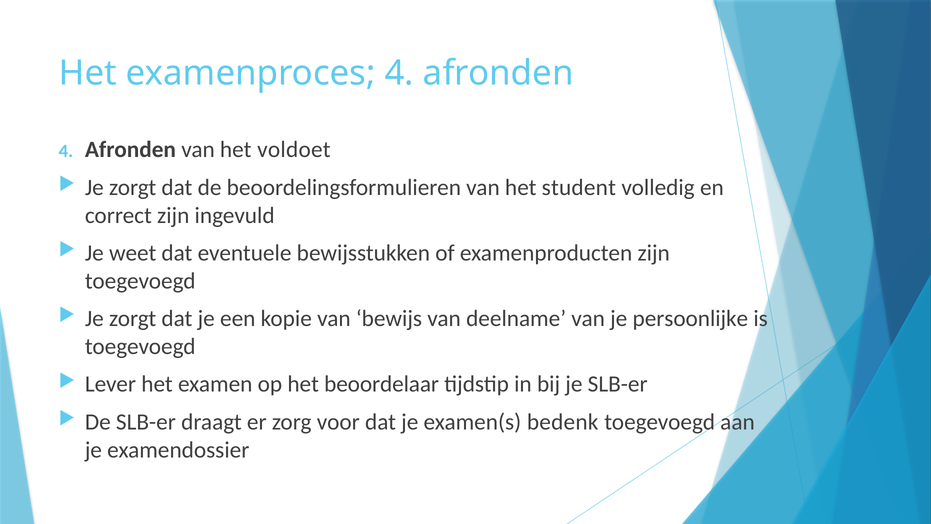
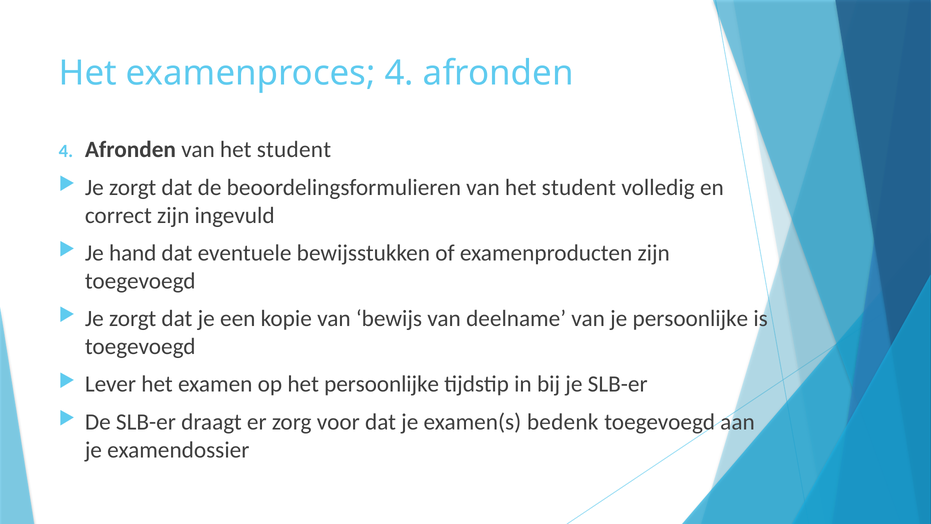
Afronden van het voldoet: voldoet -> student
weet: weet -> hand
het beoordelaar: beoordelaar -> persoonlijke
